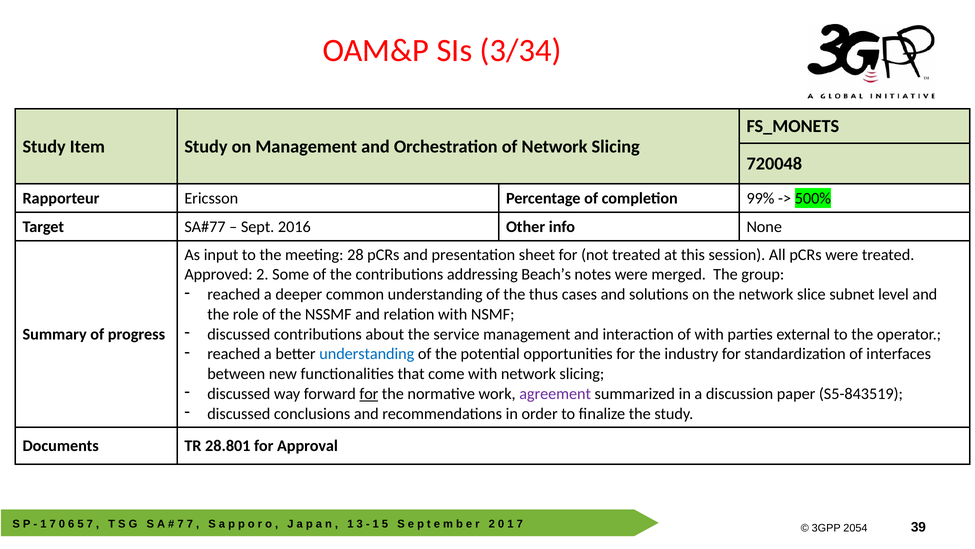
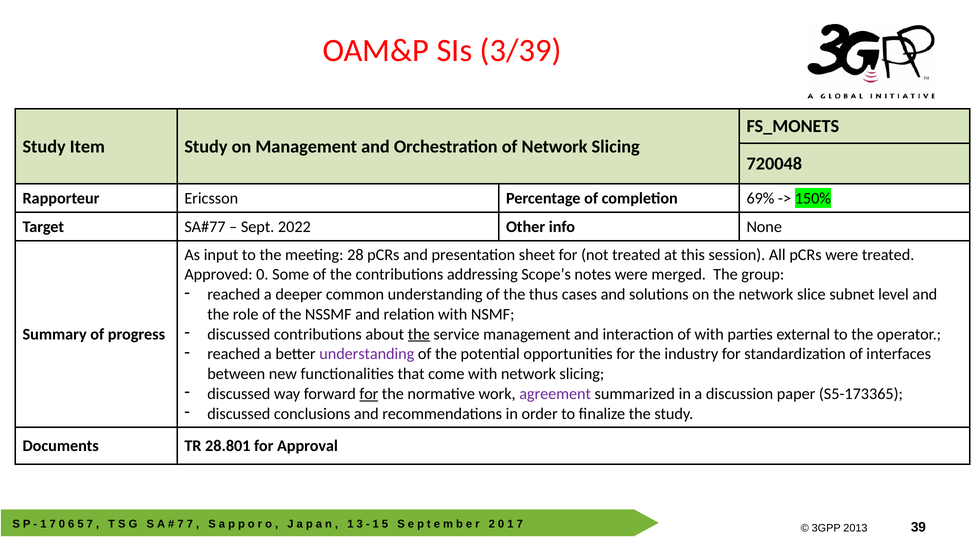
3/34: 3/34 -> 3/39
99%: 99% -> 69%
500%: 500% -> 150%
2016: 2016 -> 2022
Approved 2: 2 -> 0
Beach’s: Beach’s -> Scope’s
the at (419, 334) underline: none -> present
understanding at (367, 354) colour: blue -> purple
S5-843519: S5-843519 -> S5-173365
2054: 2054 -> 2013
